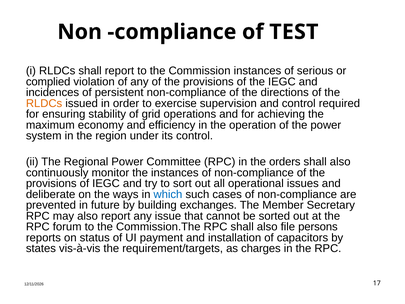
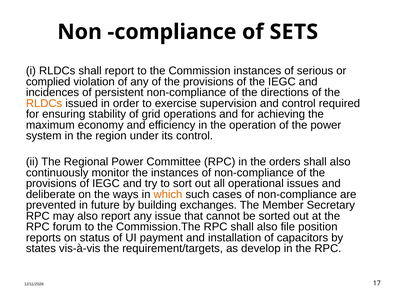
TEST: TEST -> SETS
which colour: blue -> orange
persons: persons -> position
charges: charges -> develop
